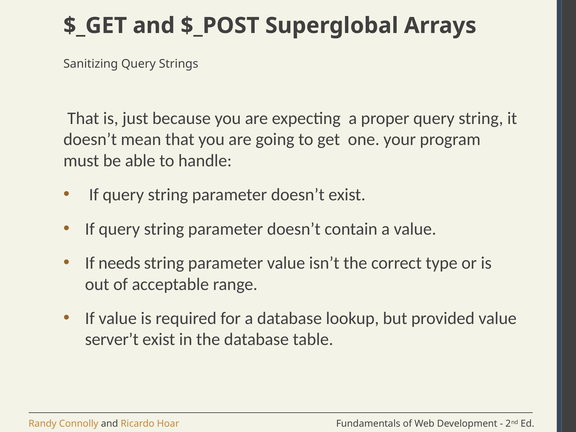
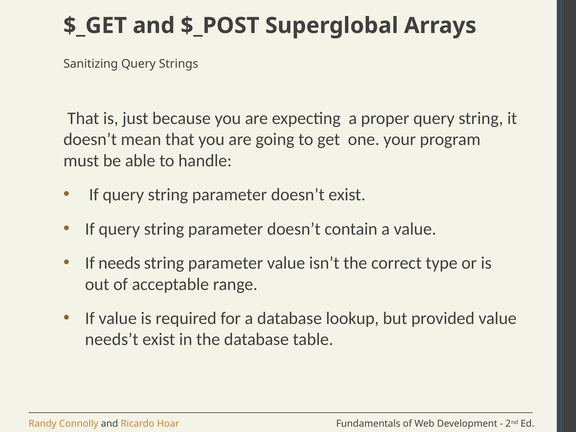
server’t: server’t -> needs’t
